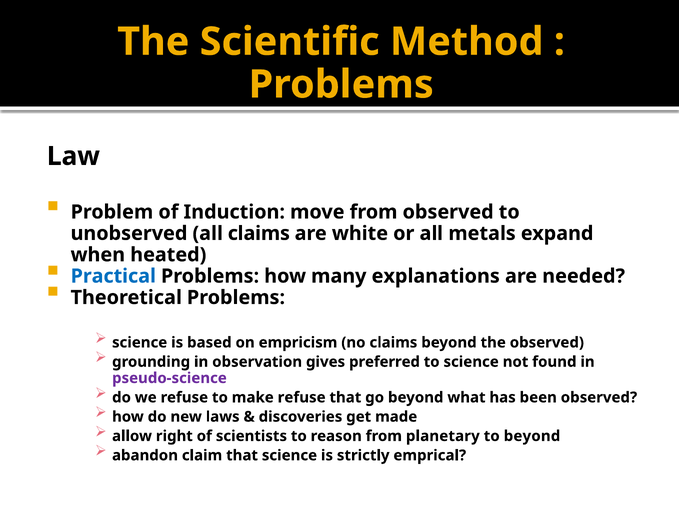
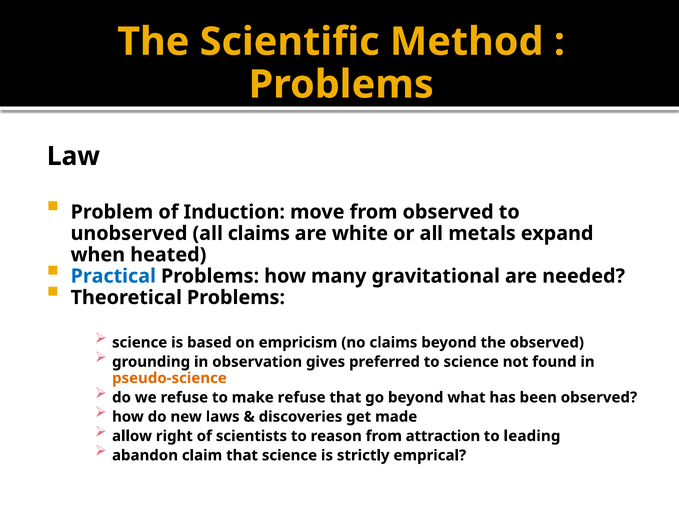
explanations: explanations -> gravitational
pseudo-science colour: purple -> orange
planetary: planetary -> attraction
to beyond: beyond -> leading
